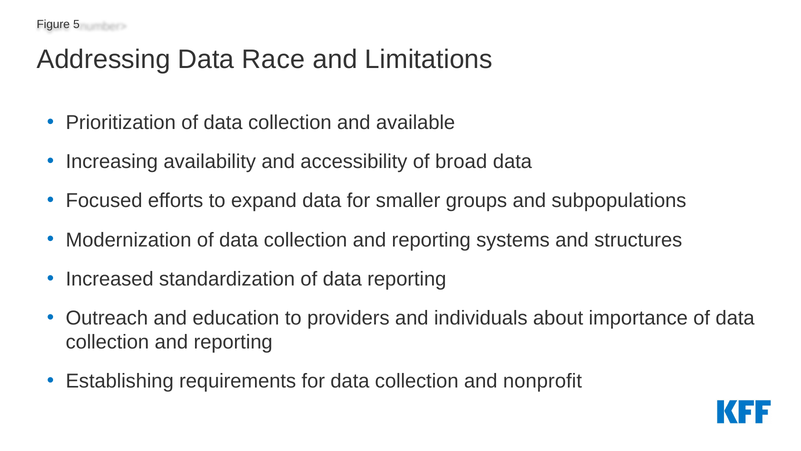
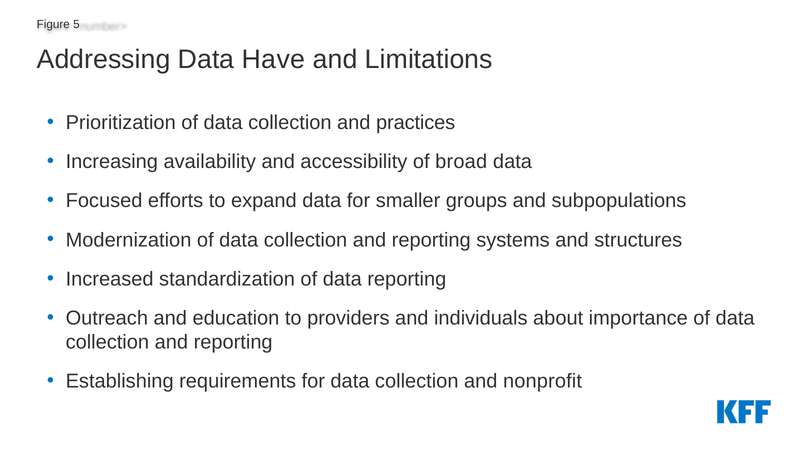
Race: Race -> Have
available: available -> practices
